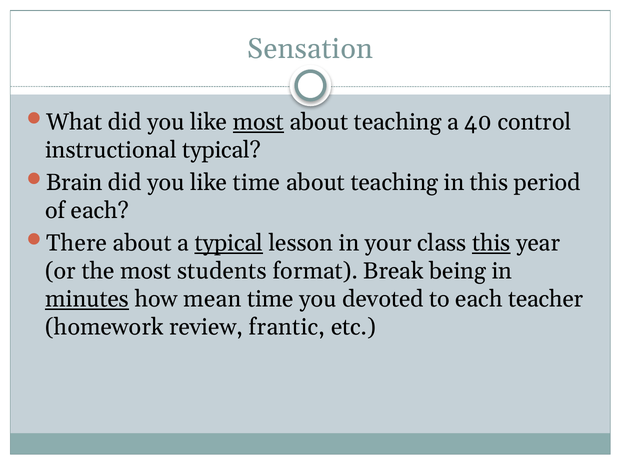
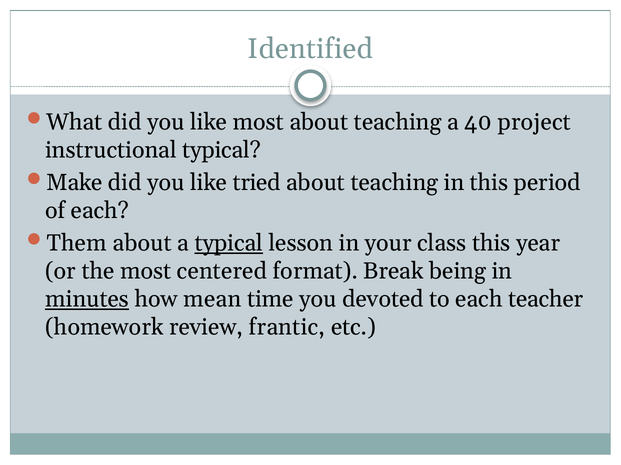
Sensation: Sensation -> Identified
most at (258, 122) underline: present -> none
control: control -> project
Brain: Brain -> Make
like time: time -> tried
There: There -> Them
this at (491, 244) underline: present -> none
students: students -> centered
